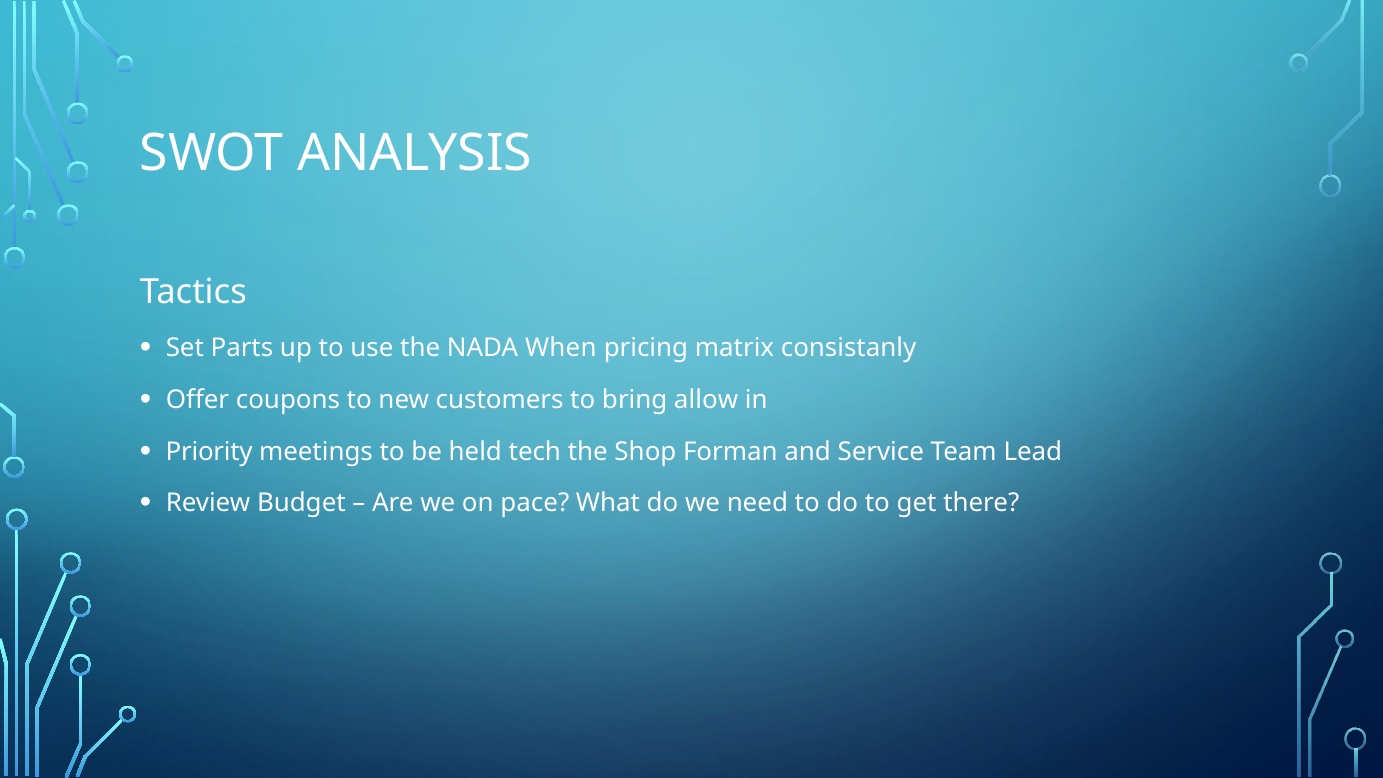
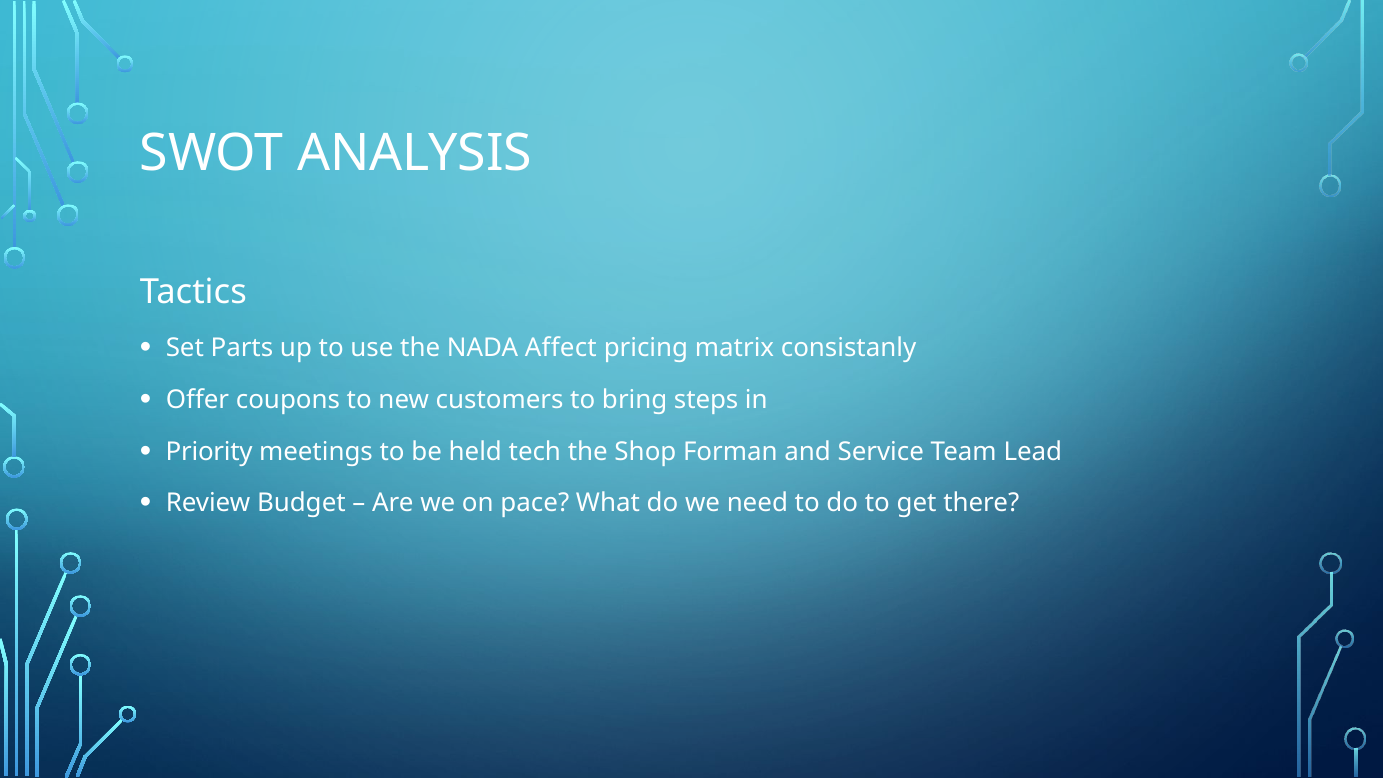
When: When -> Affect
allow: allow -> steps
